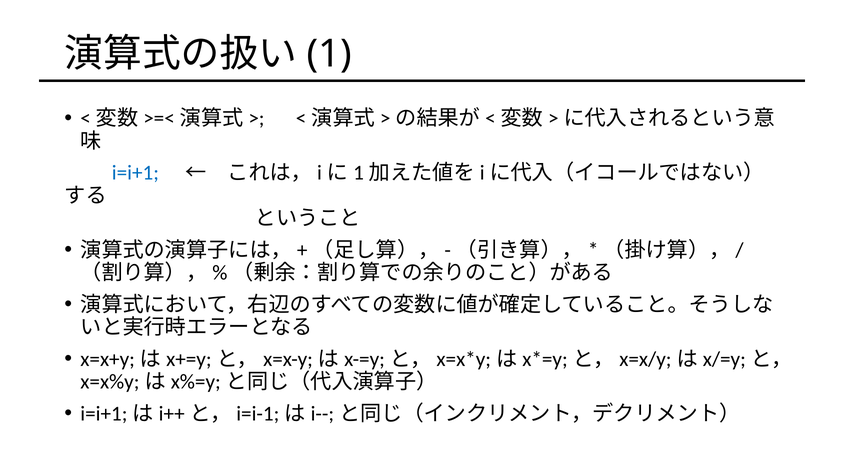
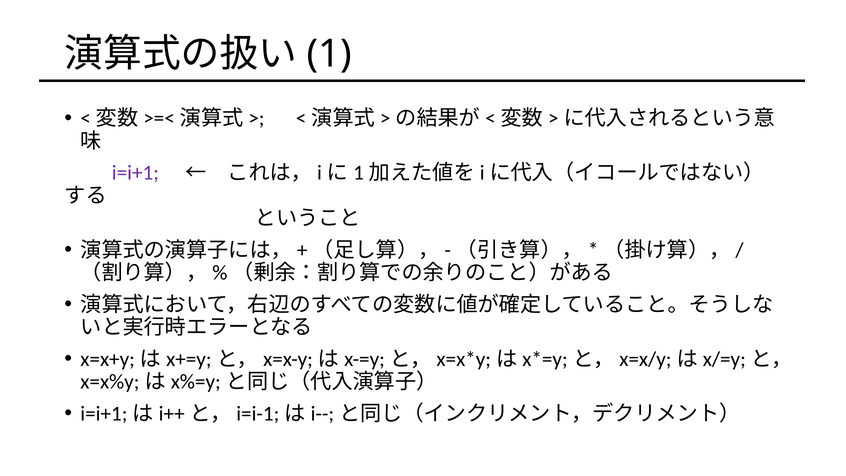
i=i+1 colour: blue -> purple
